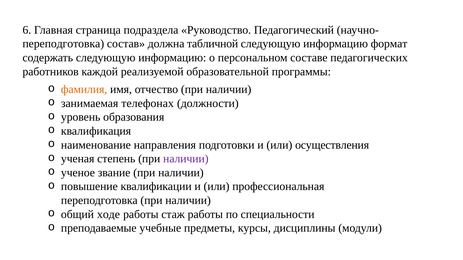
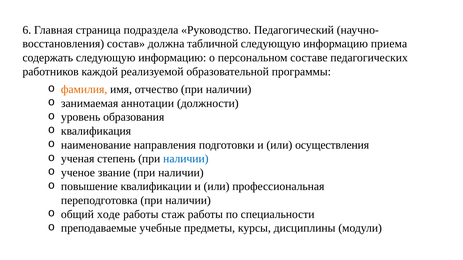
переподготовка at (63, 44): переподготовка -> восстановления
формат: формат -> приема
телефонах: телефонах -> аннотации
наличии at (186, 159) colour: purple -> blue
